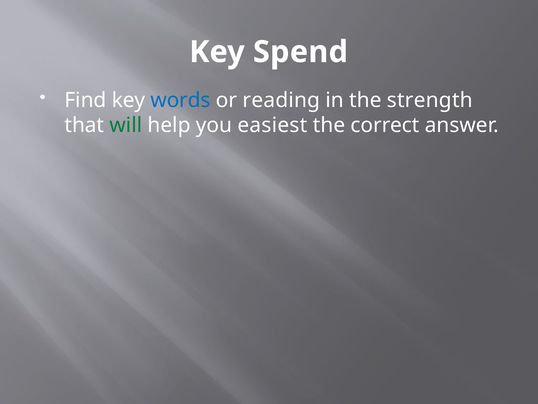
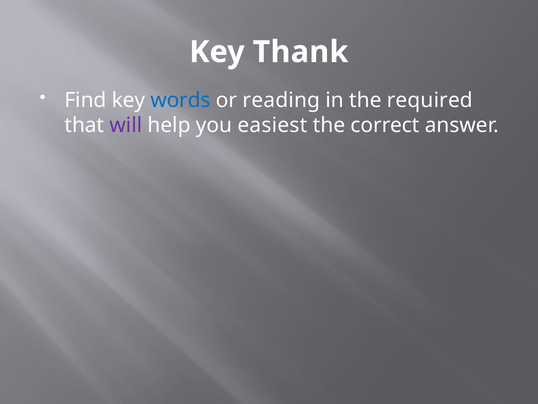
Spend: Spend -> Thank
strength: strength -> required
will colour: green -> purple
